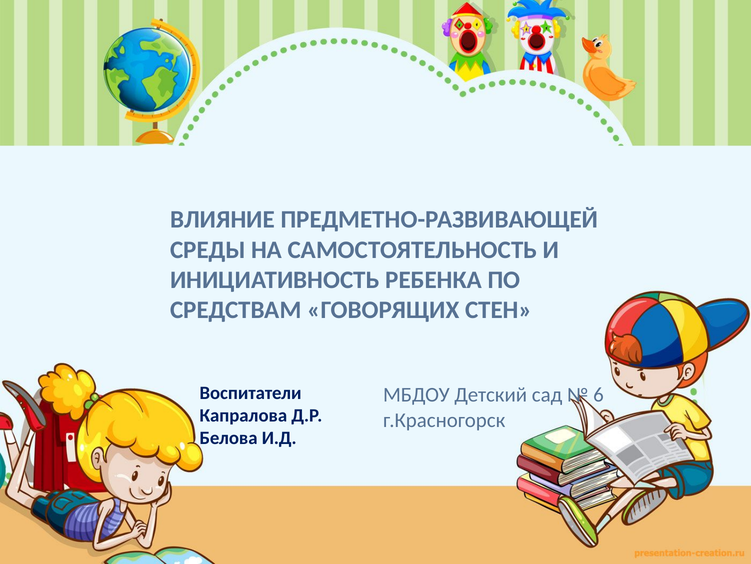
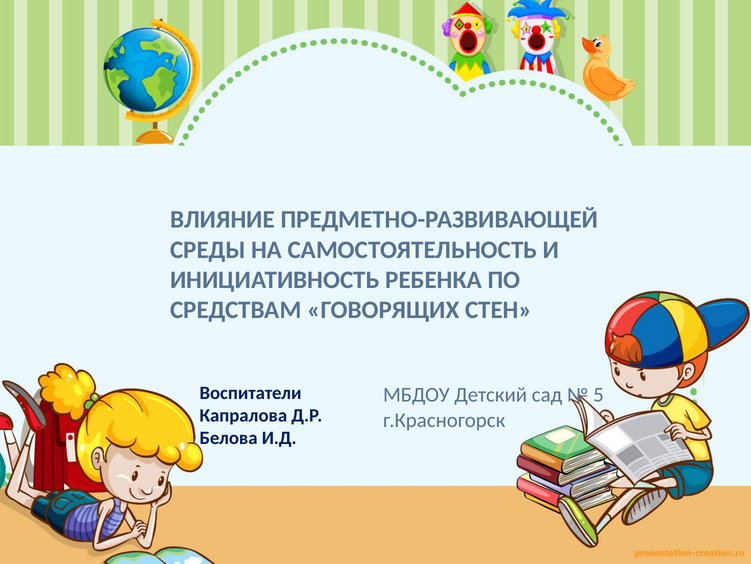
6: 6 -> 5
